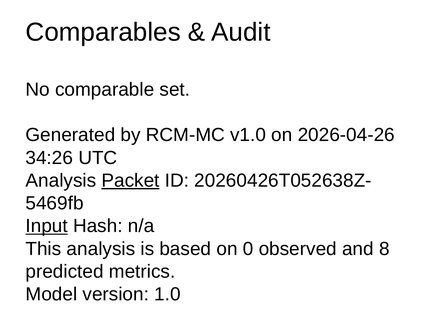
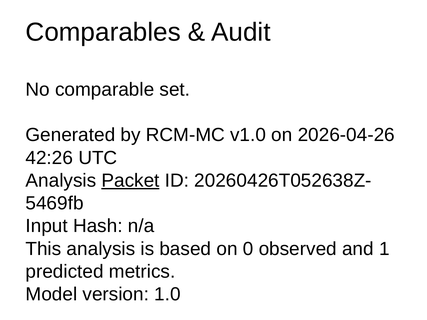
34:26: 34:26 -> 42:26
Input underline: present -> none
8: 8 -> 1
